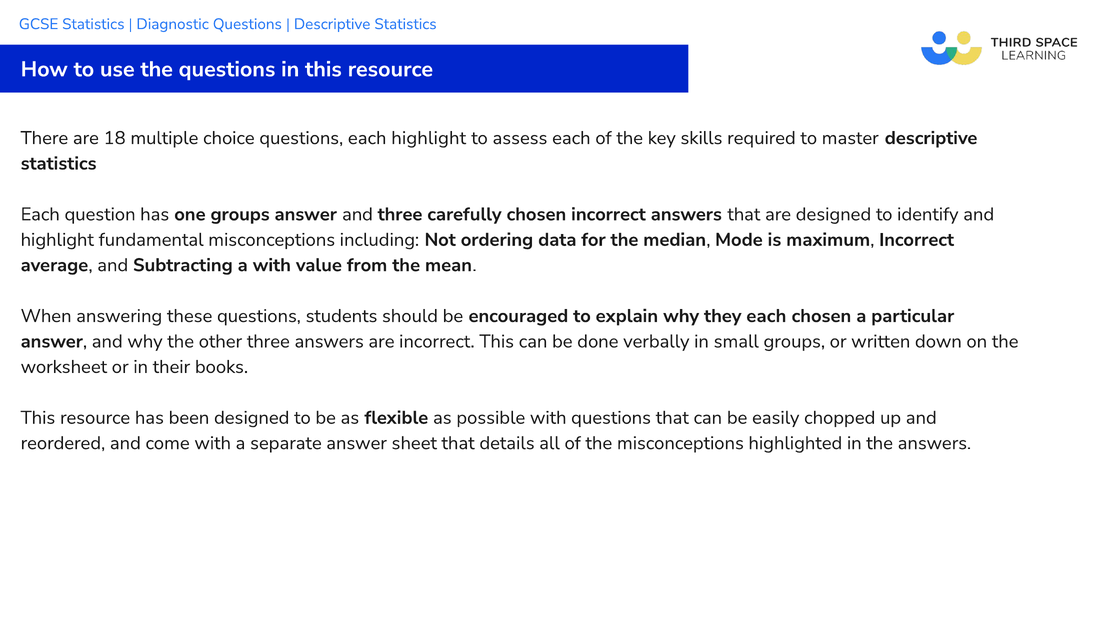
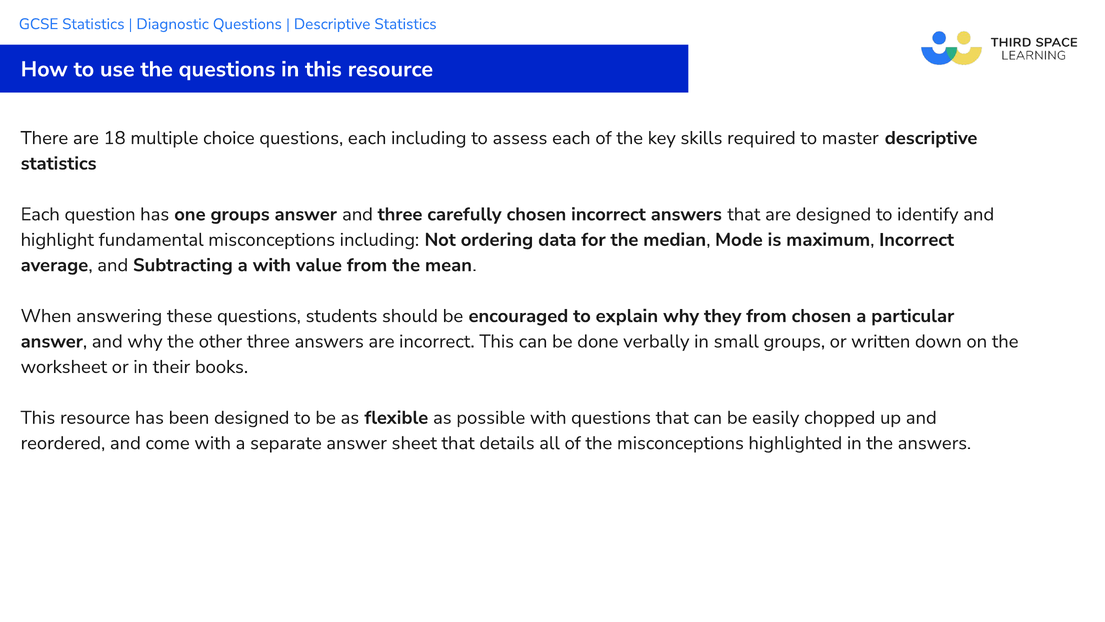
each highlight: highlight -> including
they each: each -> from
